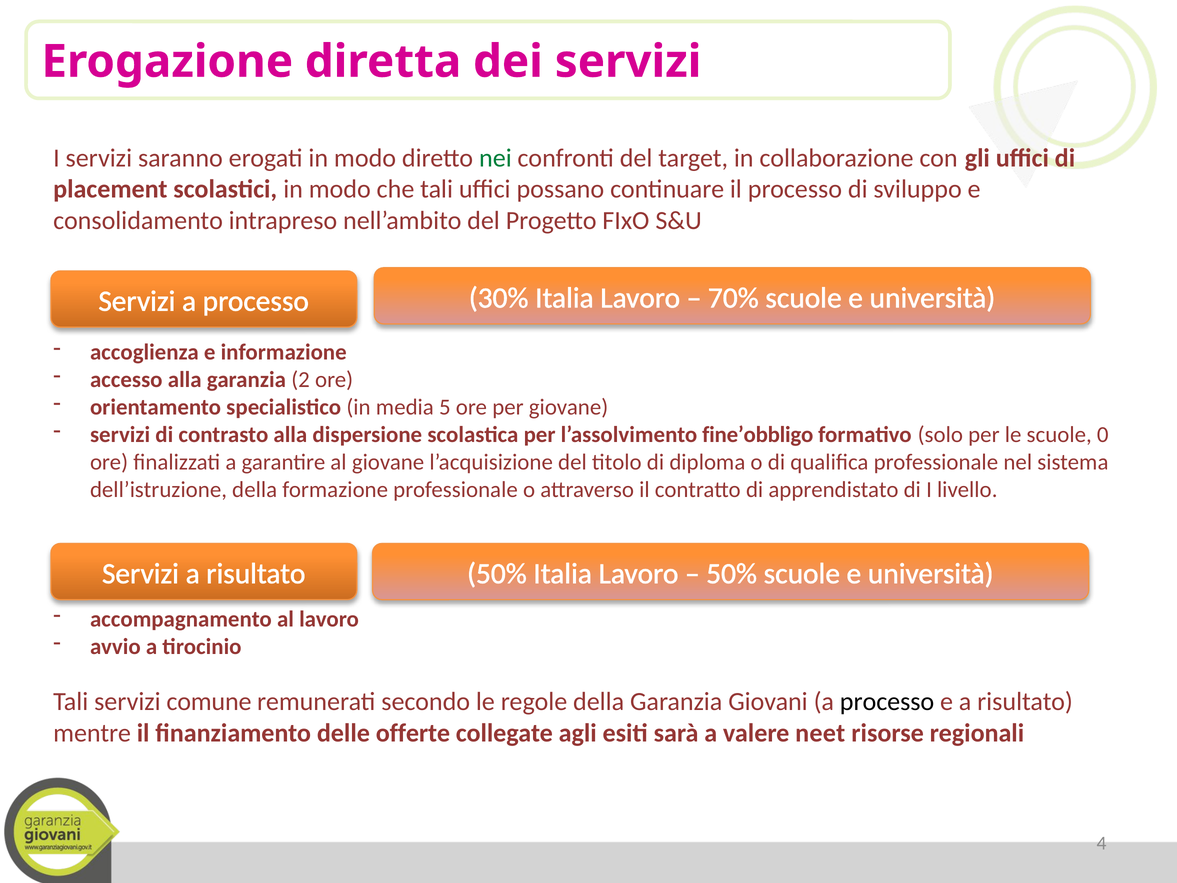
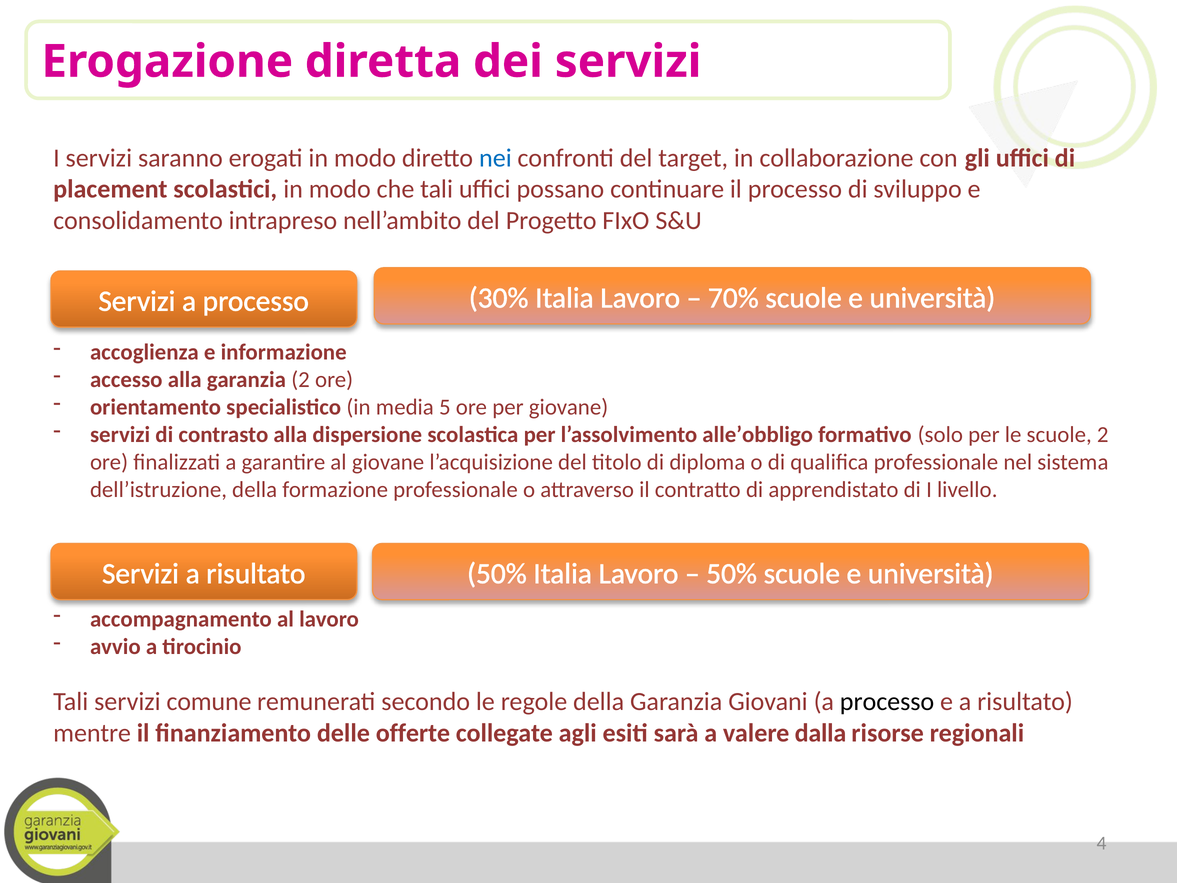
nei colour: green -> blue
fine’obbligo: fine’obbligo -> alle’obbligo
scuole 0: 0 -> 2
neet: neet -> dalla
